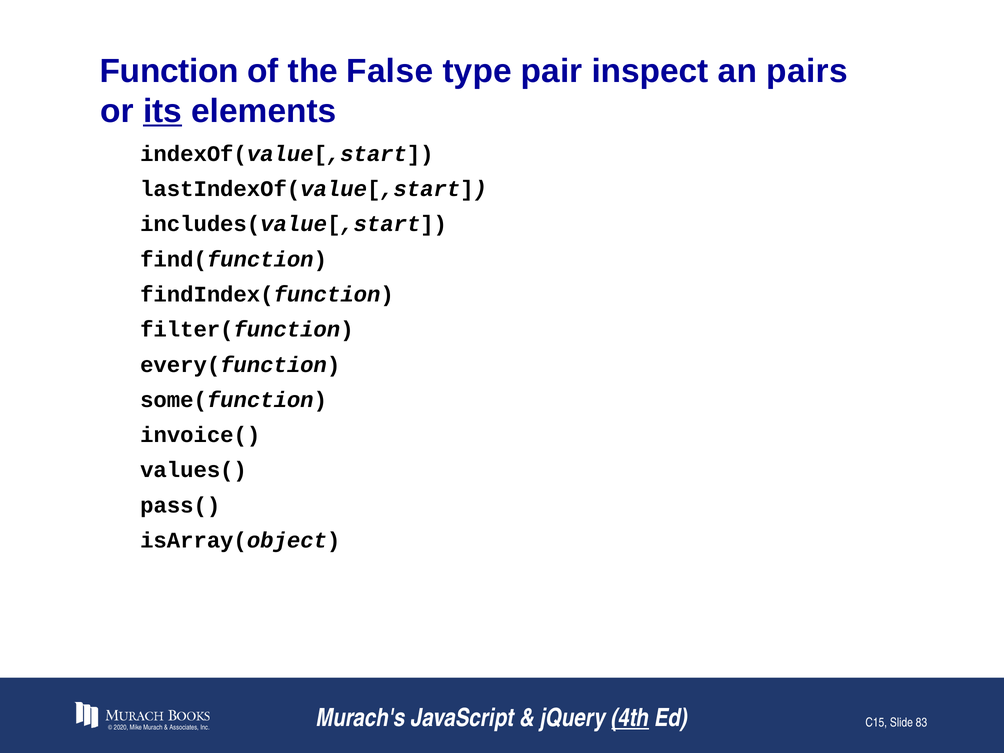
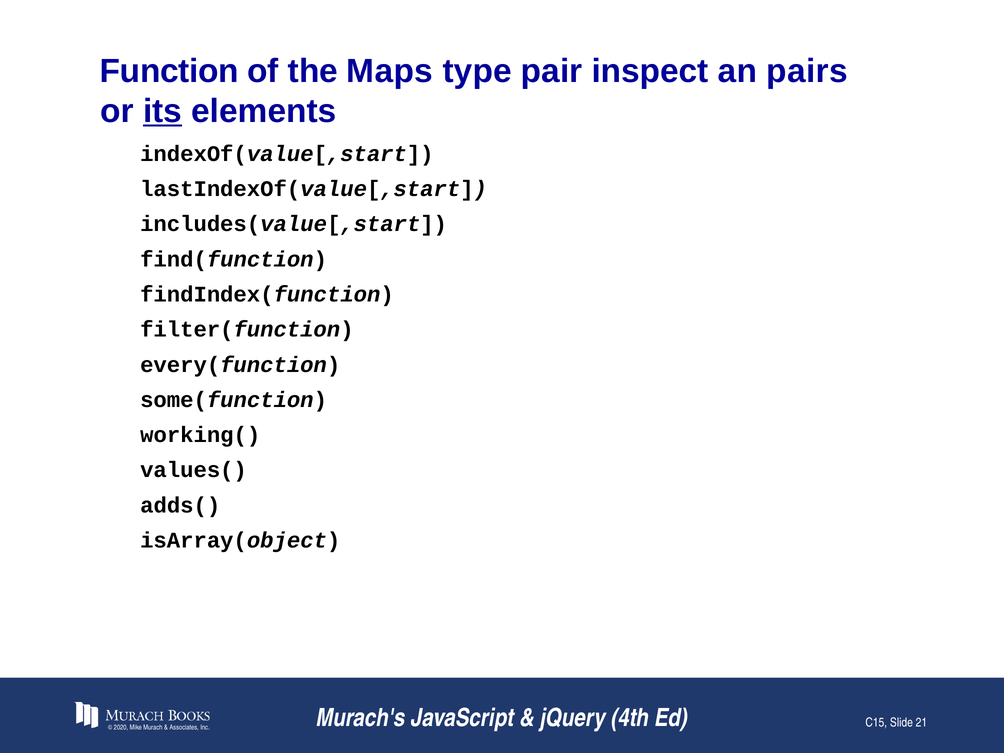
False: False -> Maps
invoice(: invoice( -> working(
pass(: pass( -> adds(
4th underline: present -> none
83: 83 -> 21
